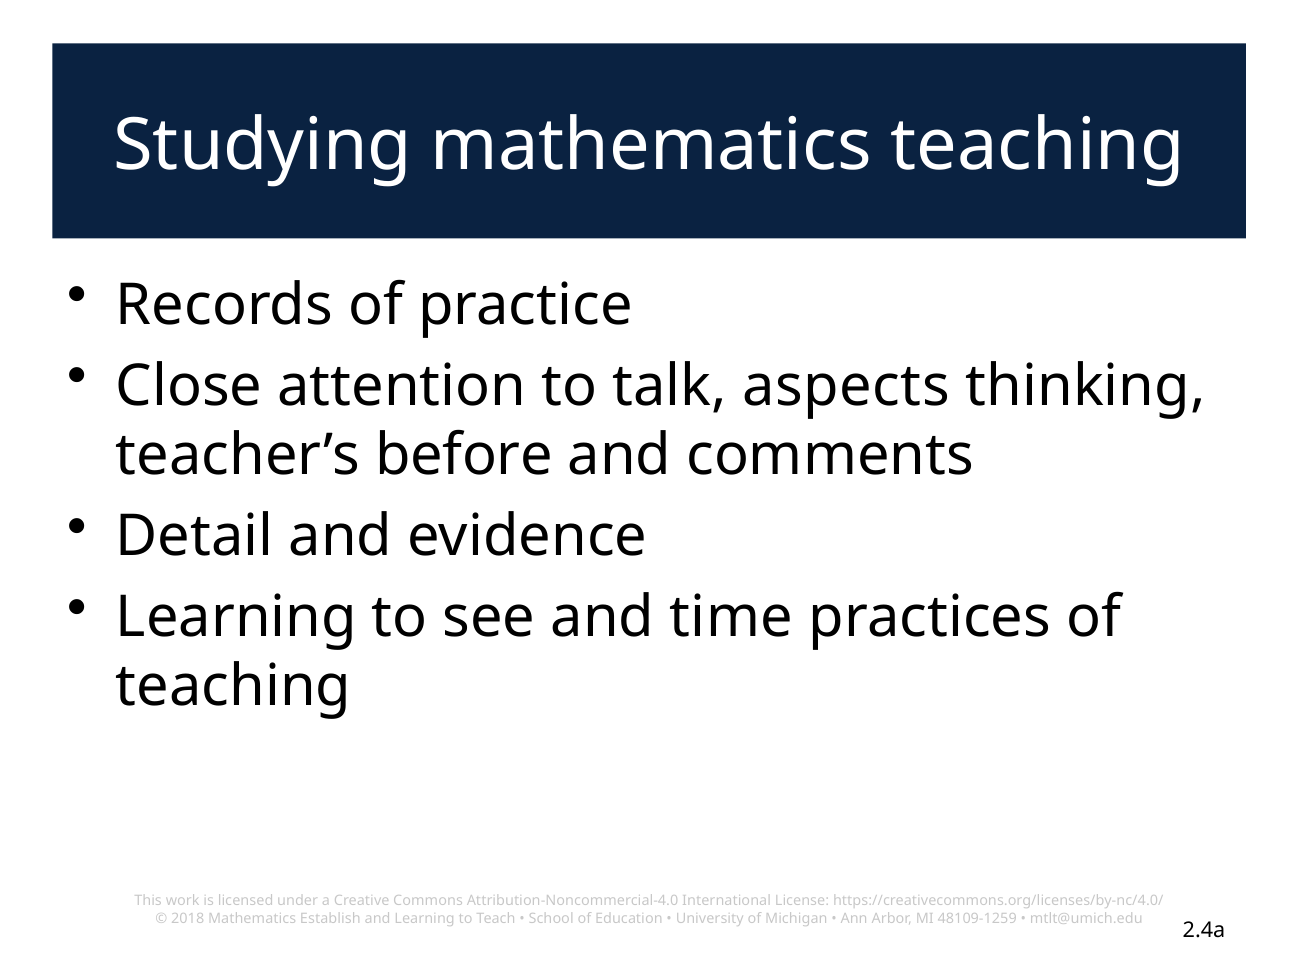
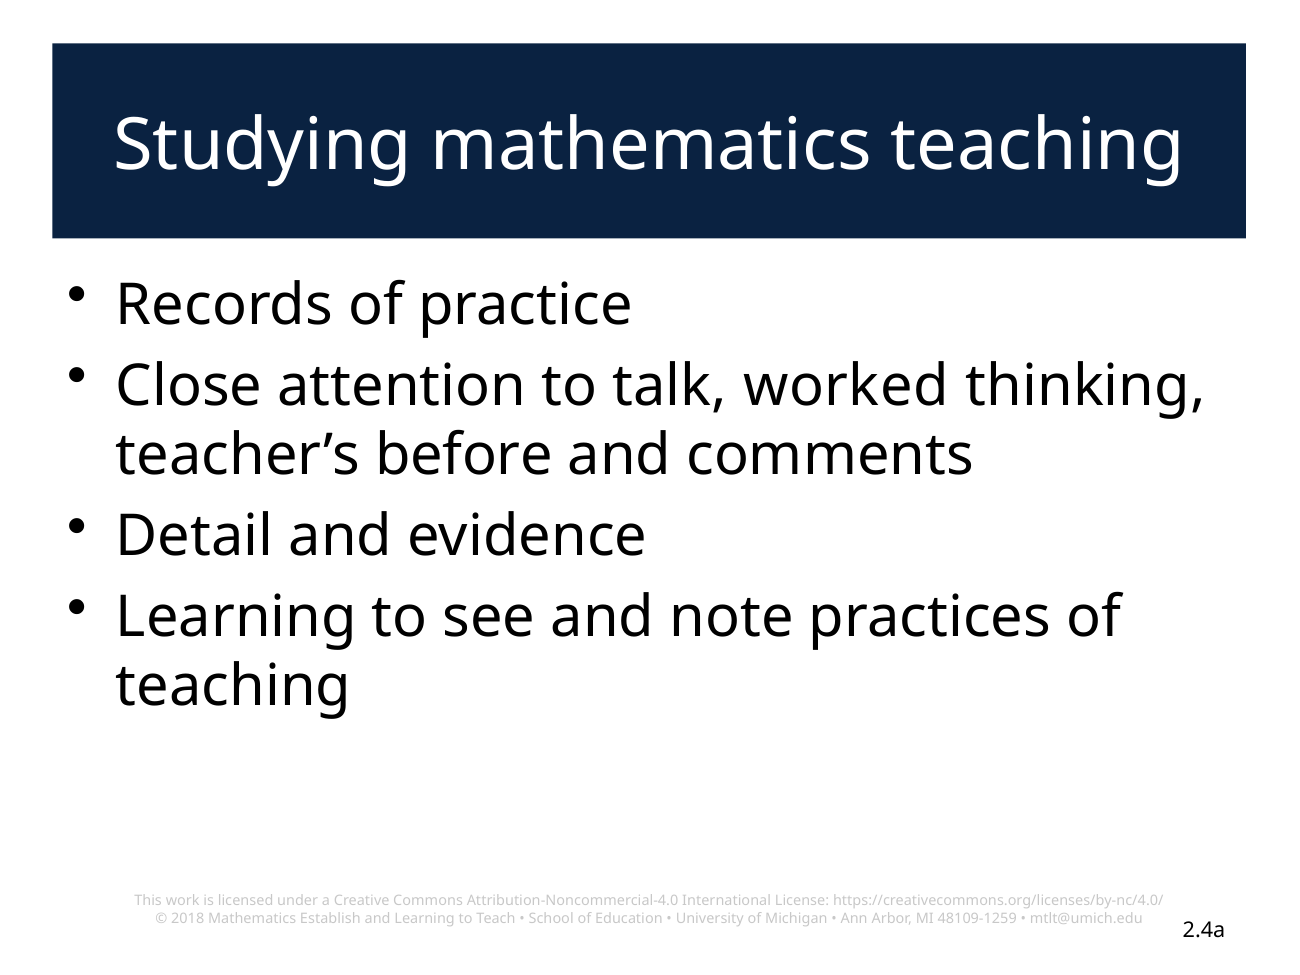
aspects: aspects -> worked
time: time -> note
